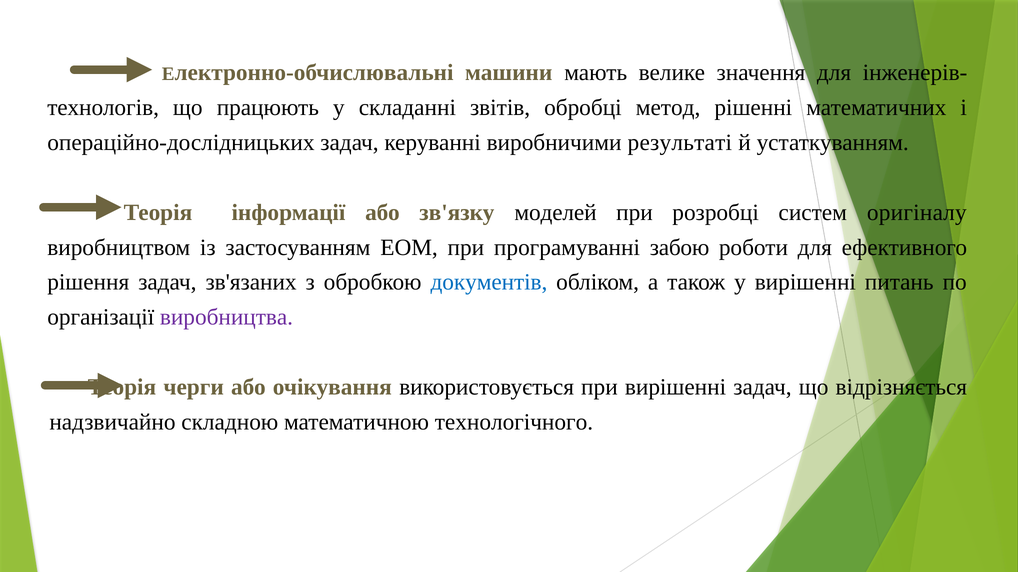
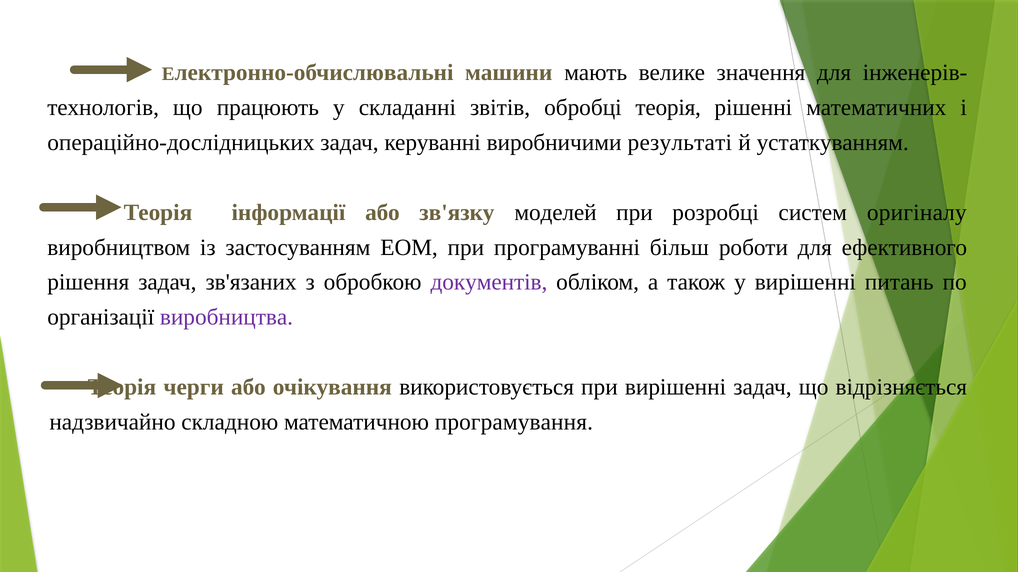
обробці метод: метод -> теорія
забою: забою -> більш
документів colour: blue -> purple
технологічного: технологічного -> програмування
